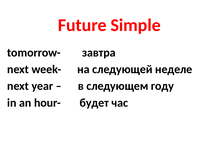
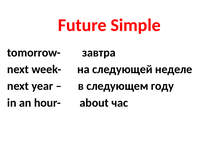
будет: будет -> about
